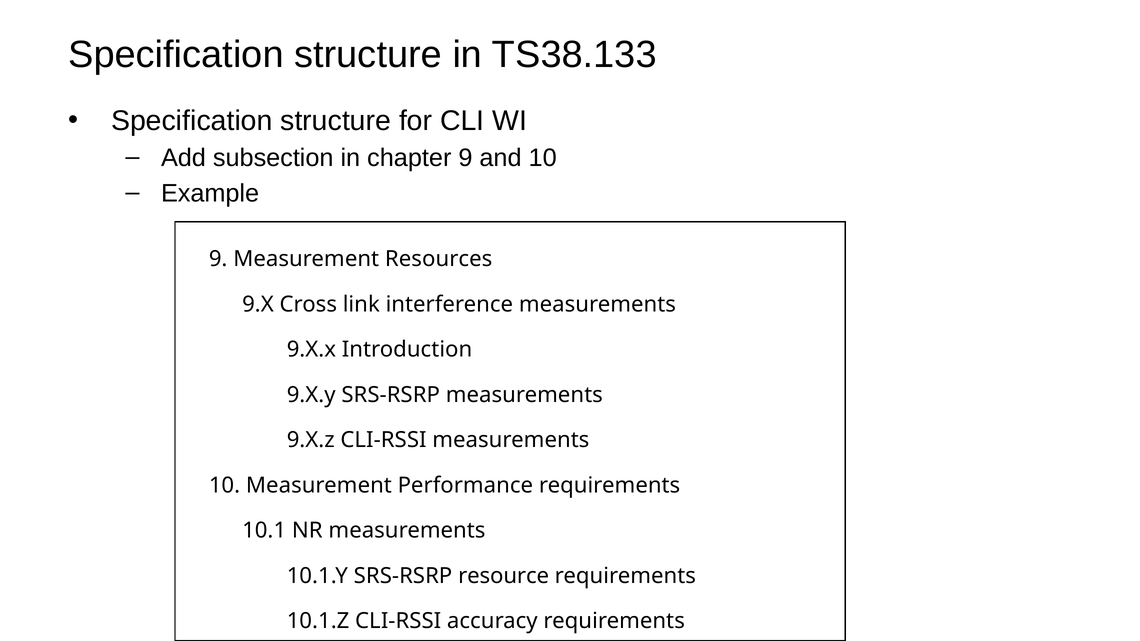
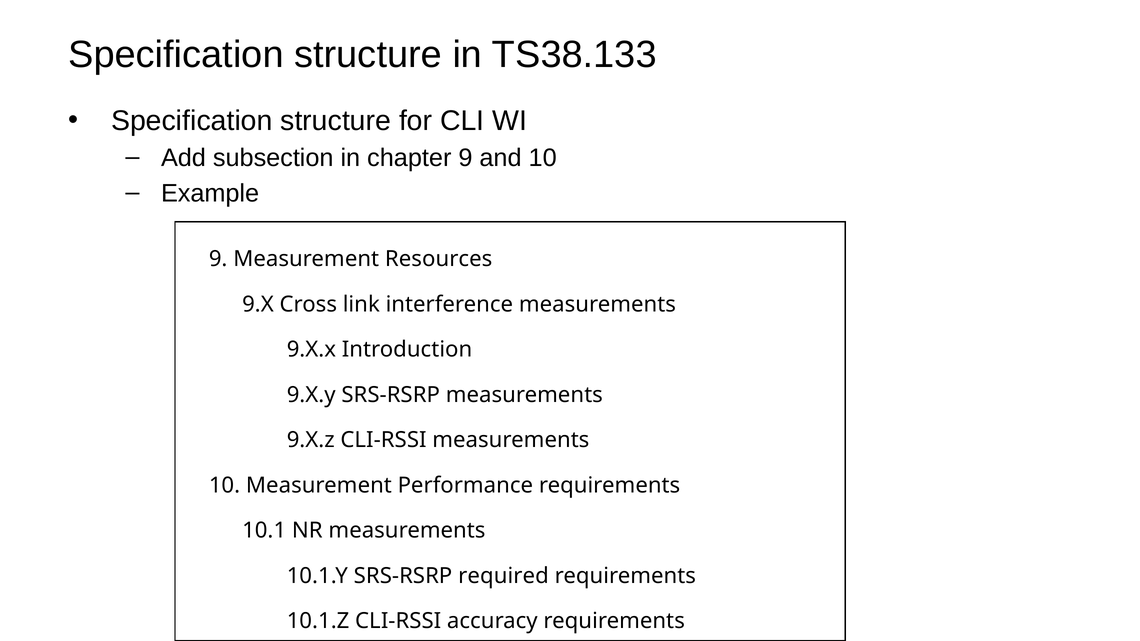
resource: resource -> required
